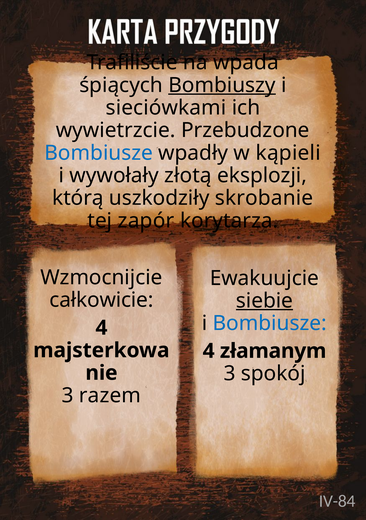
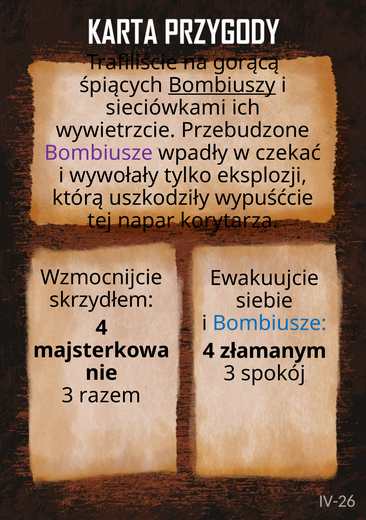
wpada: wpada -> gorącą
Bombiusze at (99, 153) colour: blue -> purple
kąpieli: kąpieli -> czekać
złotą: złotą -> tylko
skrobanie: skrobanie -> wypuśćcie
zapór: zapór -> napar
całkowicie: całkowicie -> skrzydłem
siebie underline: present -> none
IV-84: IV-84 -> IV-26
